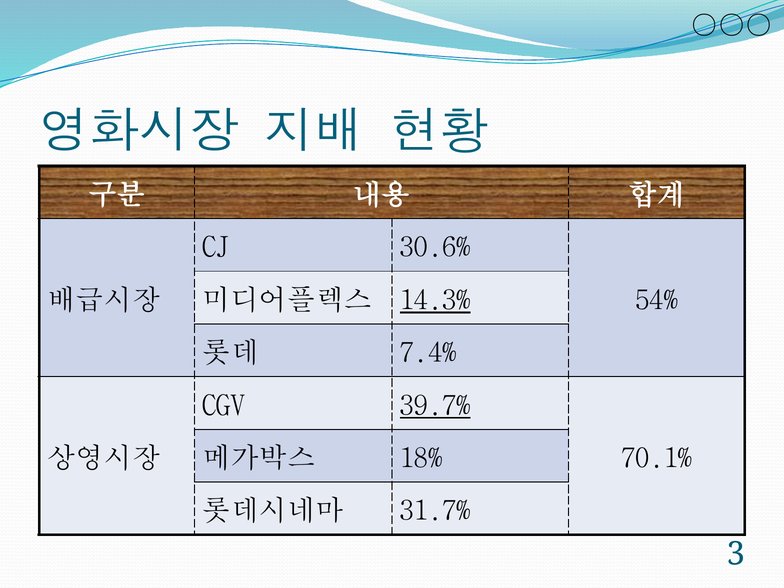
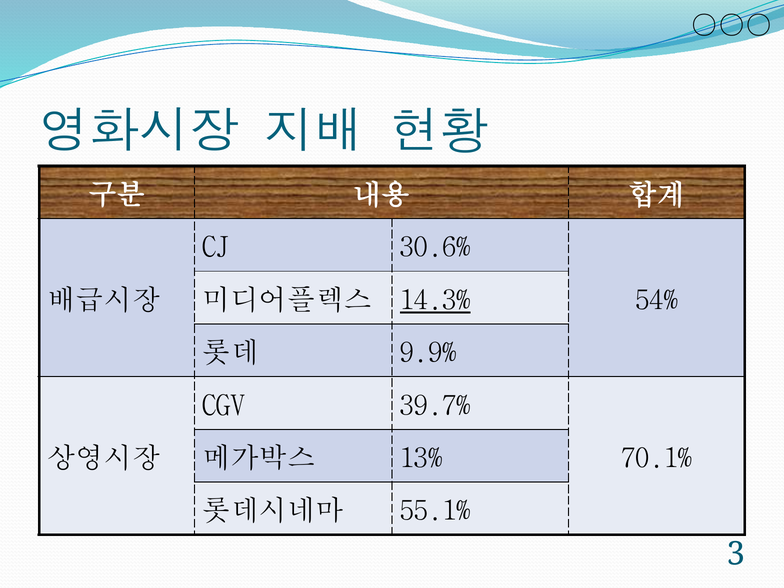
7.4%: 7.4% -> 9.9%
39.7% underline: present -> none
18%: 18% -> 13%
31.7%: 31.7% -> 55.1%
